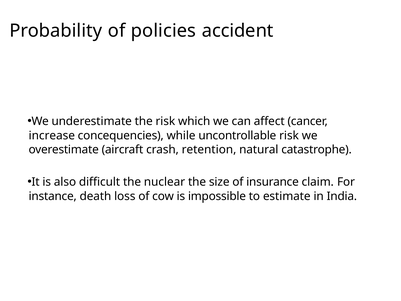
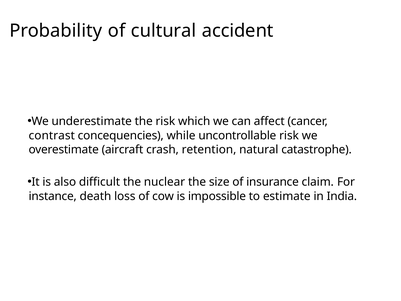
policies: policies -> cultural
increase: increase -> contrast
